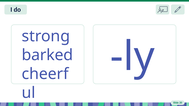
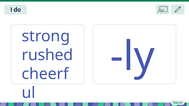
barked: barked -> rushed
